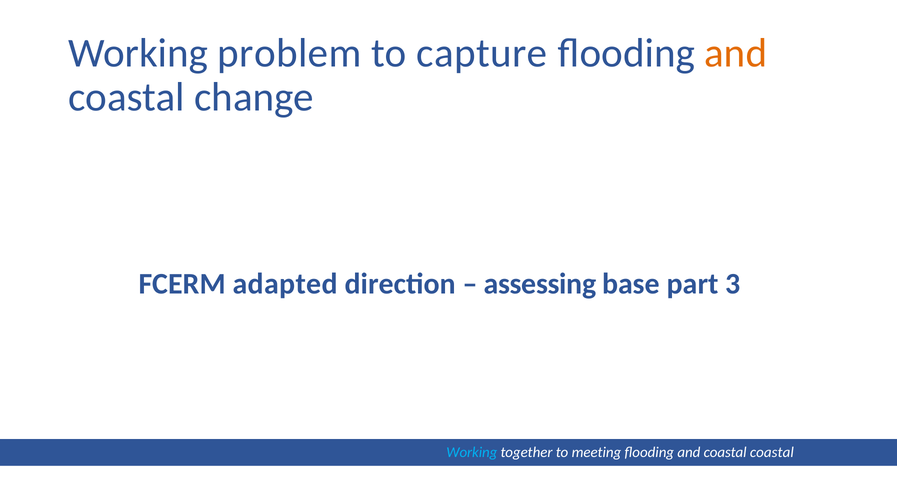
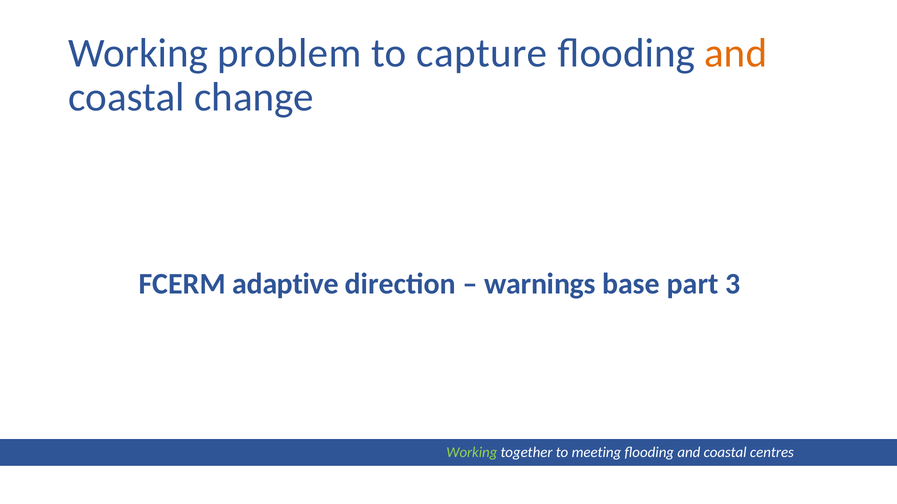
adapted: adapted -> adaptive
assessing: assessing -> warnings
Working at (472, 453) colour: light blue -> light green
coastal coastal: coastal -> centres
